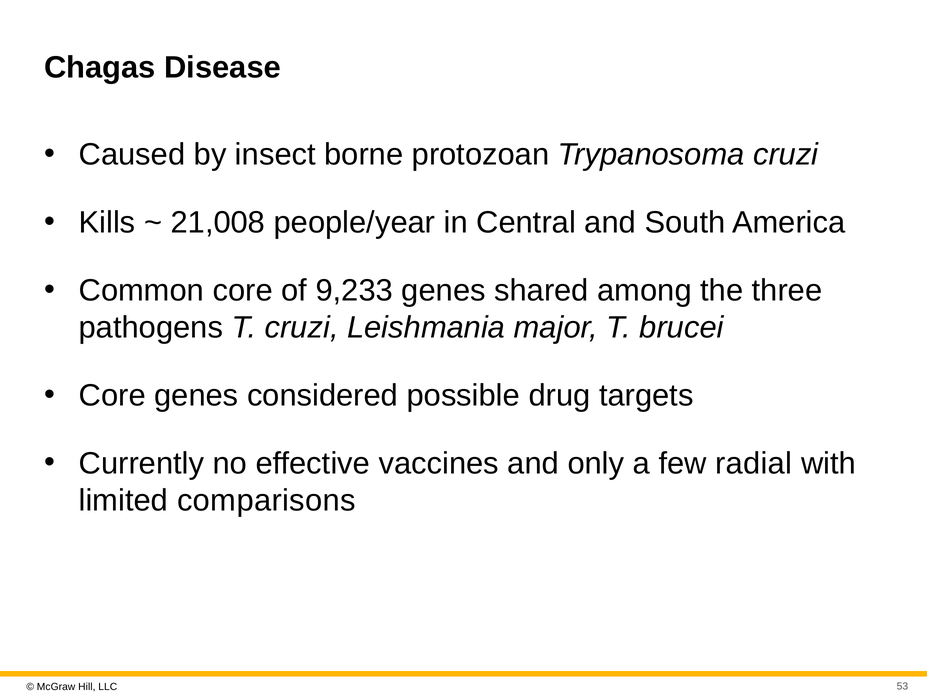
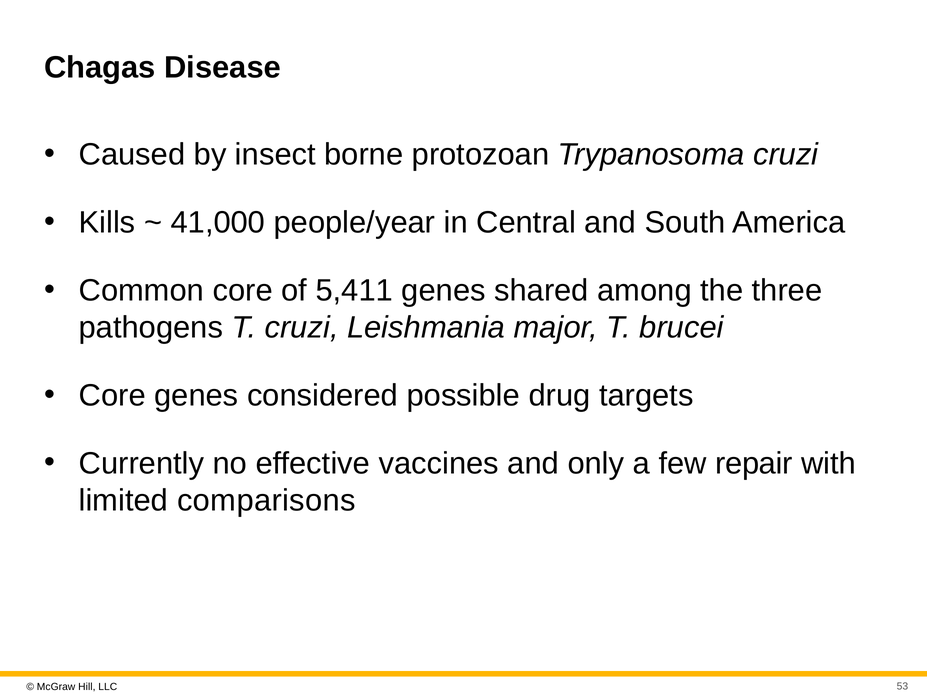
21,008: 21,008 -> 41,000
9,233: 9,233 -> 5,411
radial: radial -> repair
